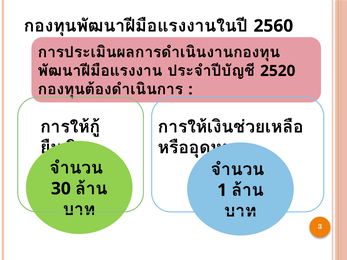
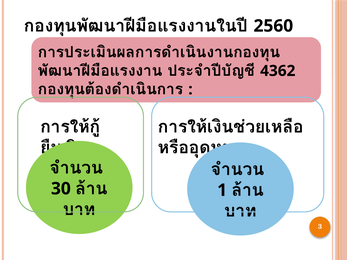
2520: 2520 -> 4362
